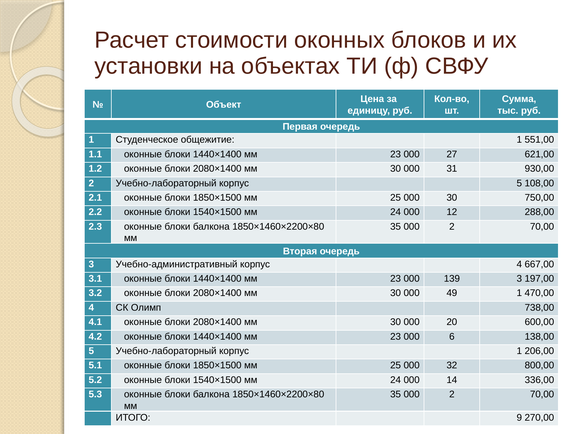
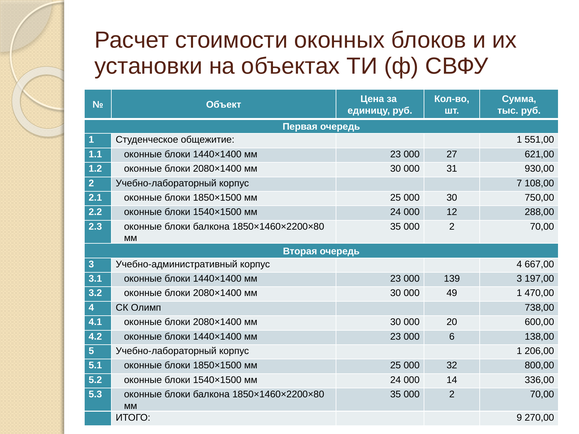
корпус 5: 5 -> 7
